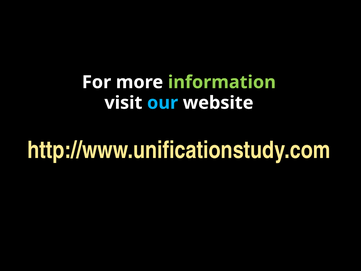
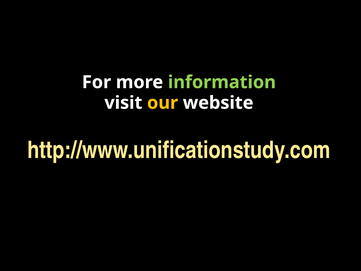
our colour: light blue -> yellow
